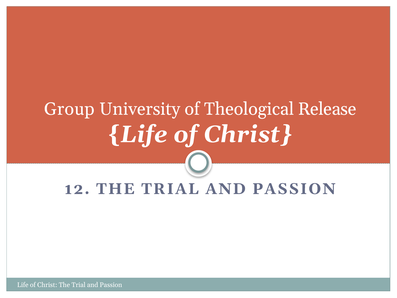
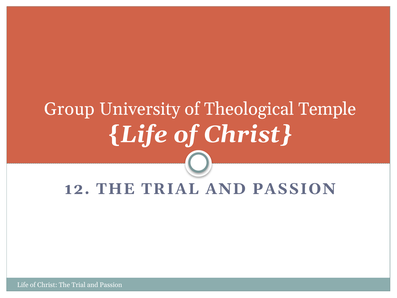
Release: Release -> Temple
